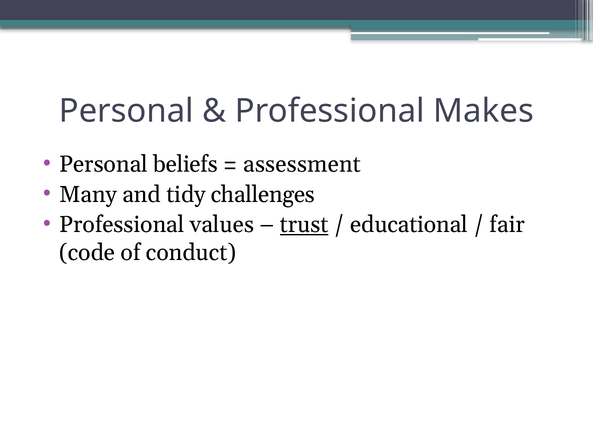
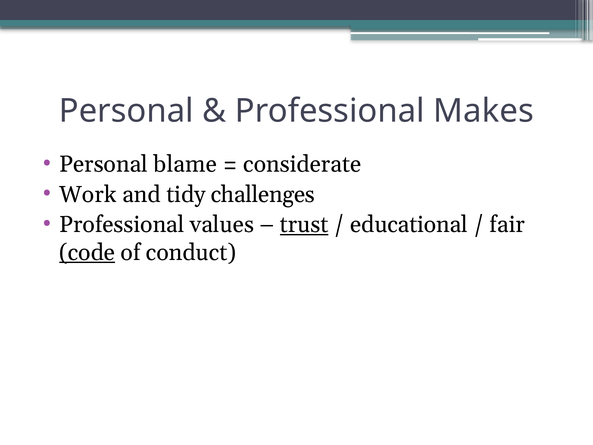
beliefs: beliefs -> blame
assessment: assessment -> considerate
Many: Many -> Work
code underline: none -> present
